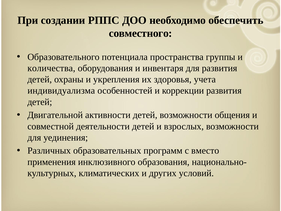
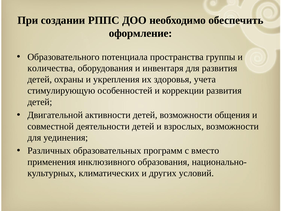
совместного: совместного -> оформление
индивидуализма: индивидуализма -> стимулирующую
